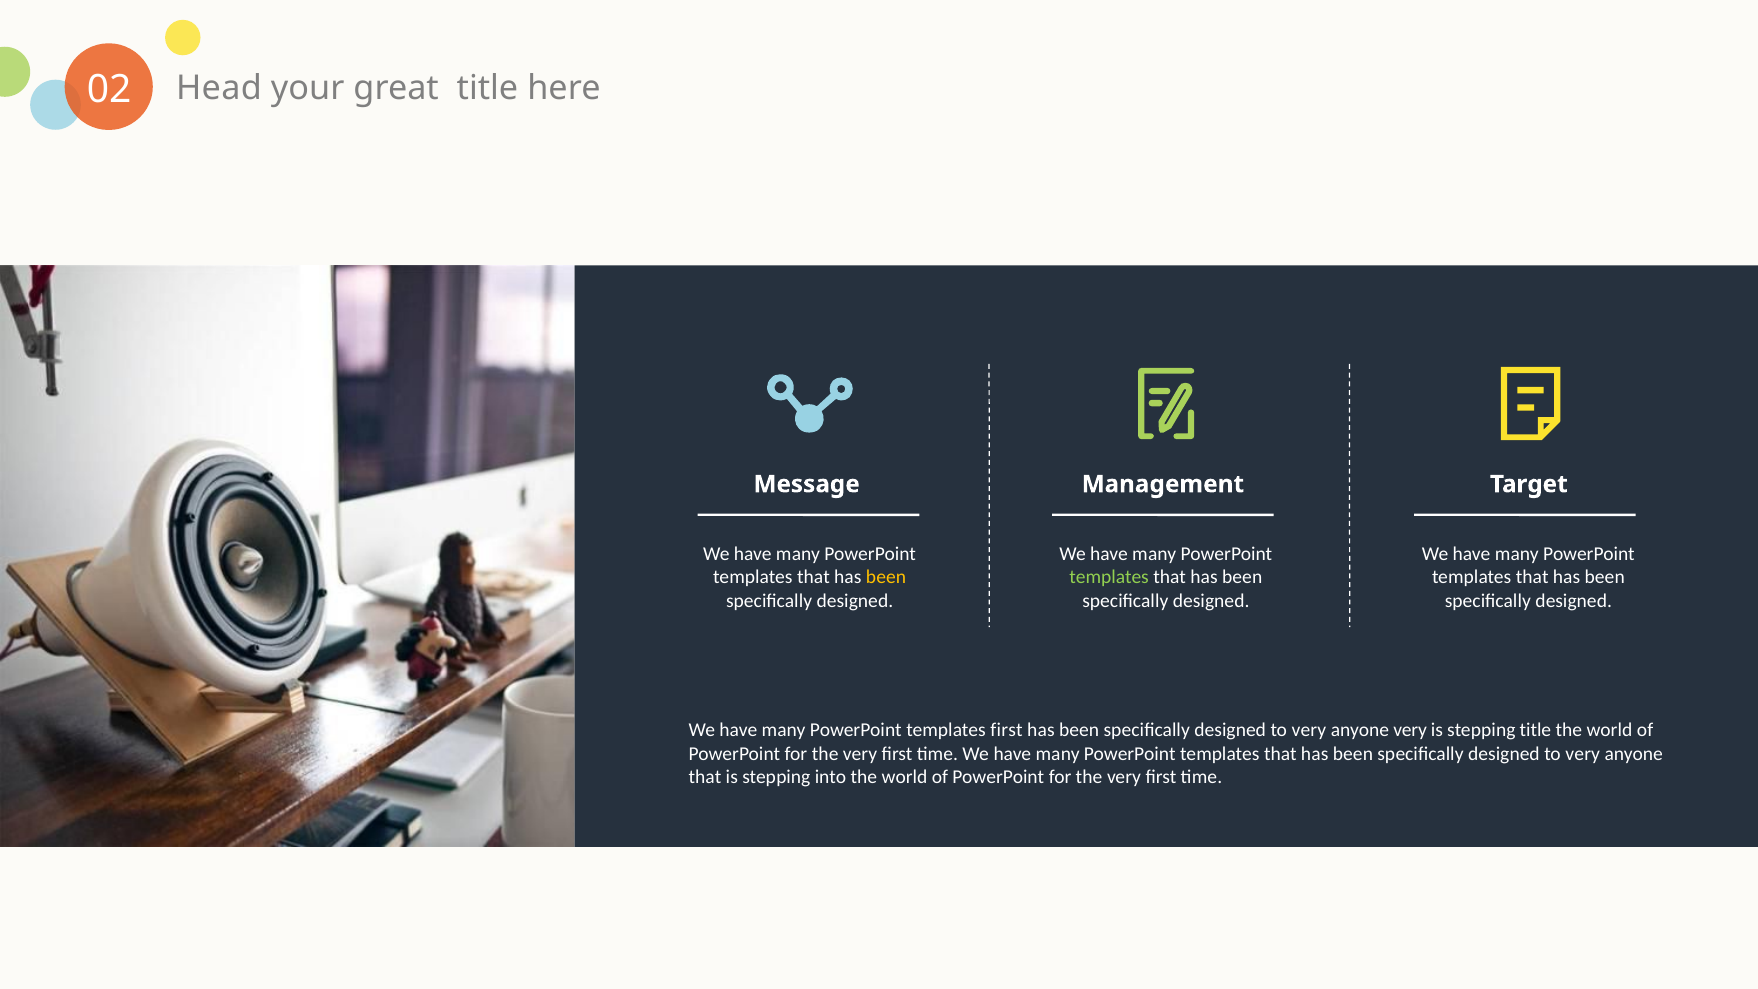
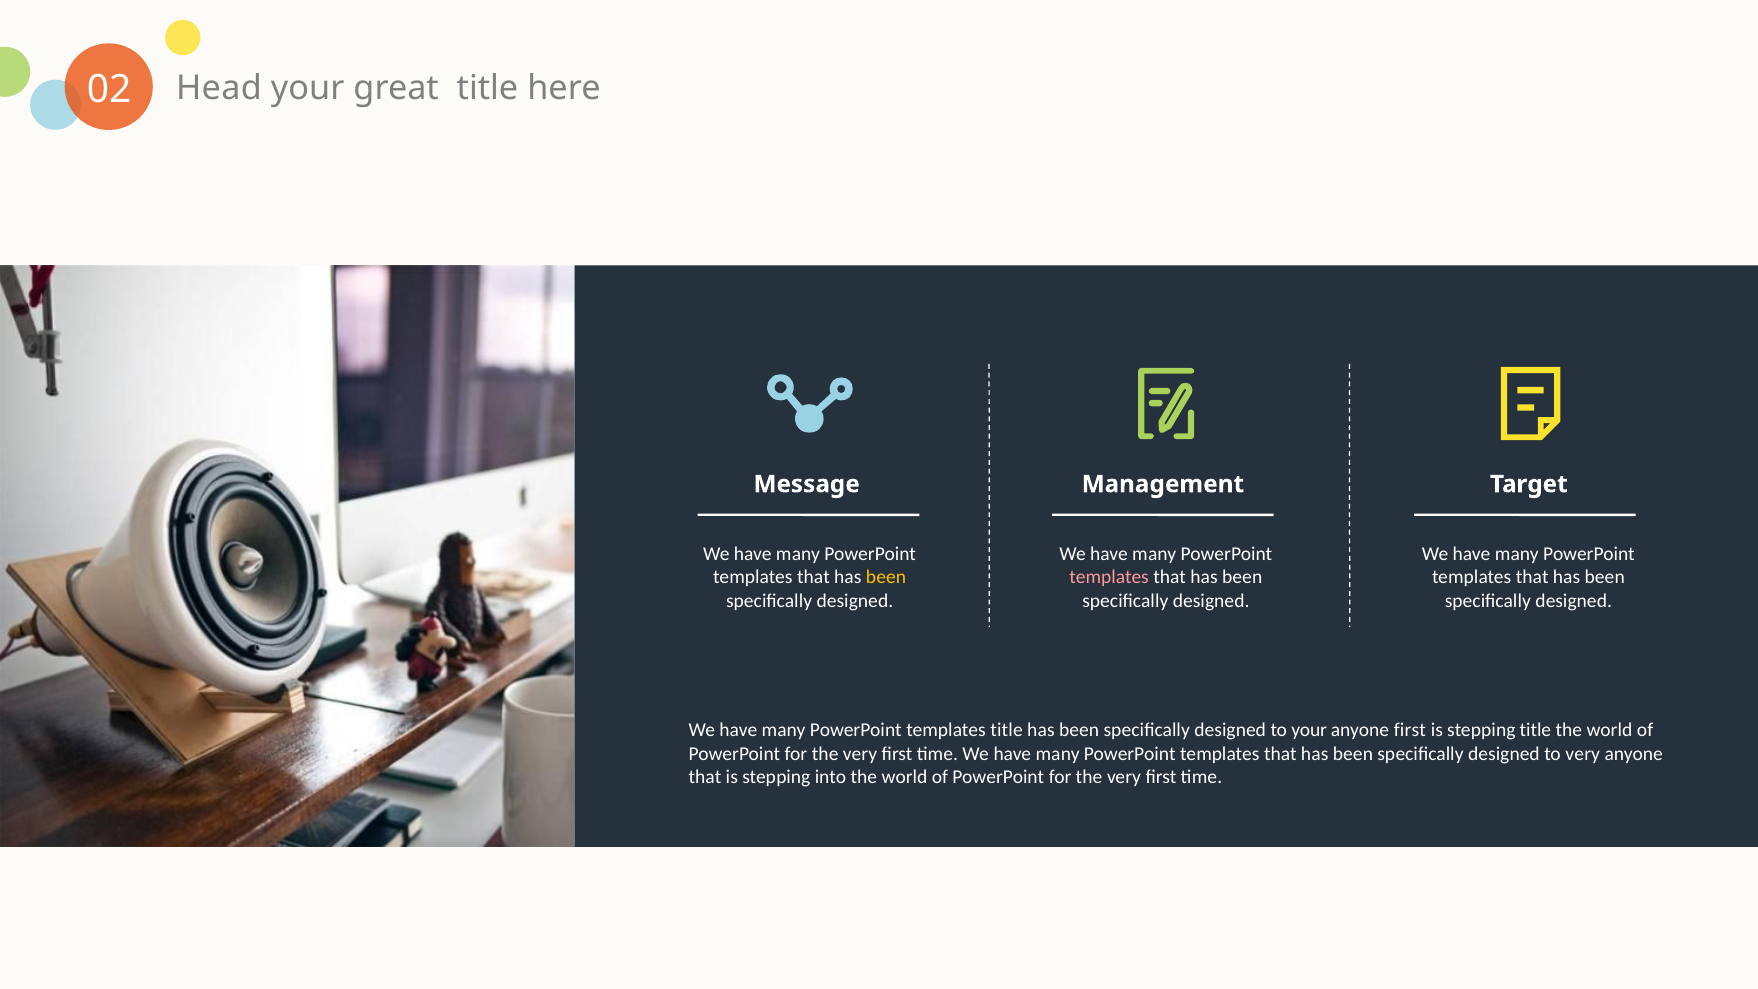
templates at (1109, 577) colour: light green -> pink
templates first: first -> title
very at (1309, 730): very -> your
anyone very: very -> first
